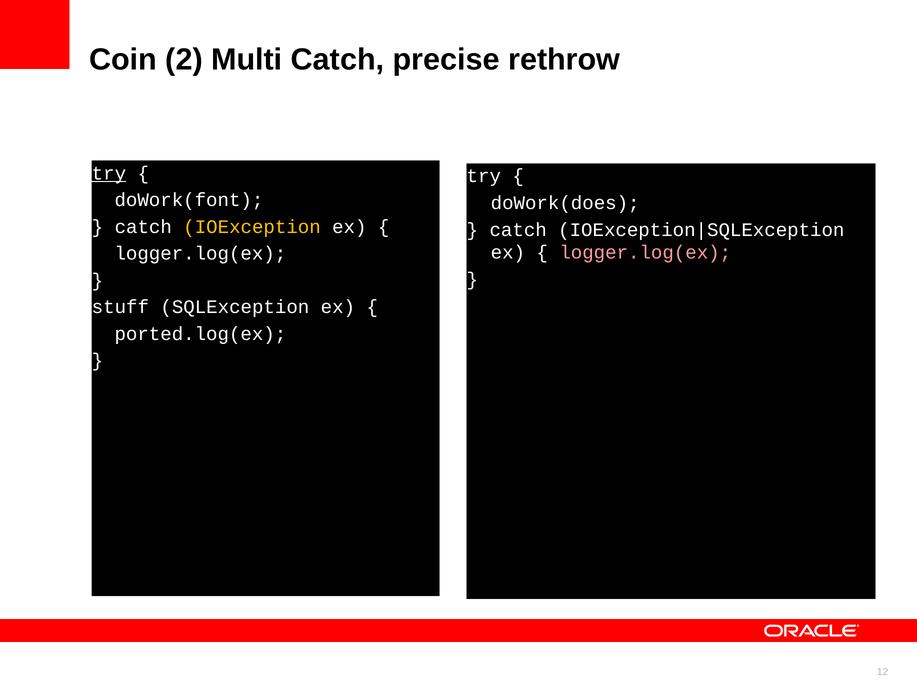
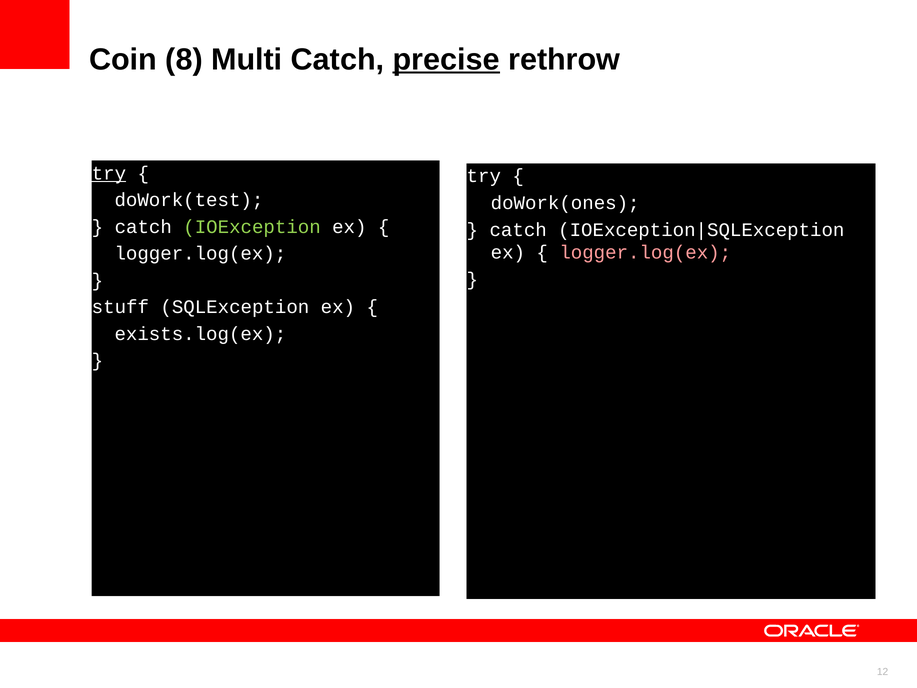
2: 2 -> 8
precise underline: none -> present
doWork(font: doWork(font -> doWork(test
doWork(does: doWork(does -> doWork(ones
IOException colour: yellow -> light green
ported.log(ex: ported.log(ex -> exists.log(ex
